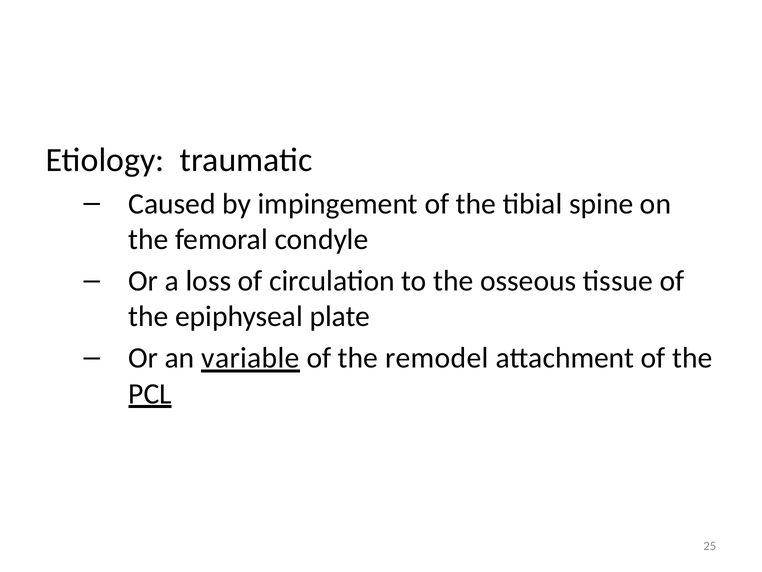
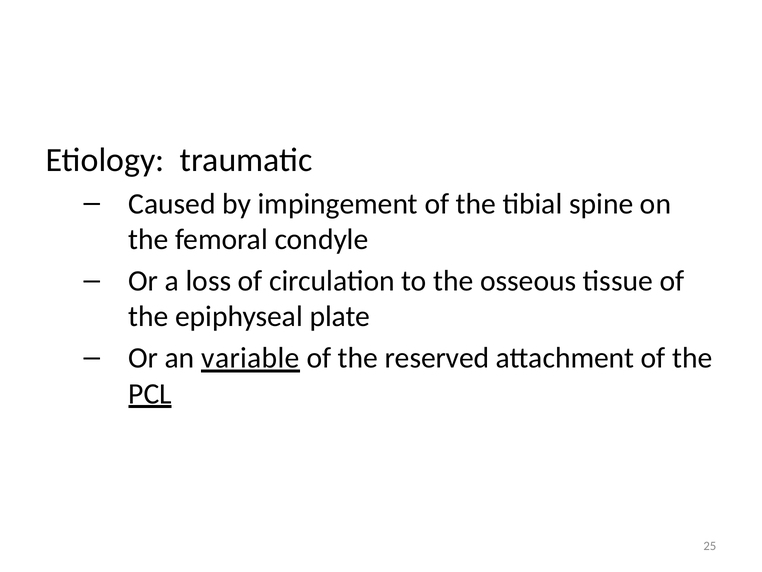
remodel: remodel -> reserved
